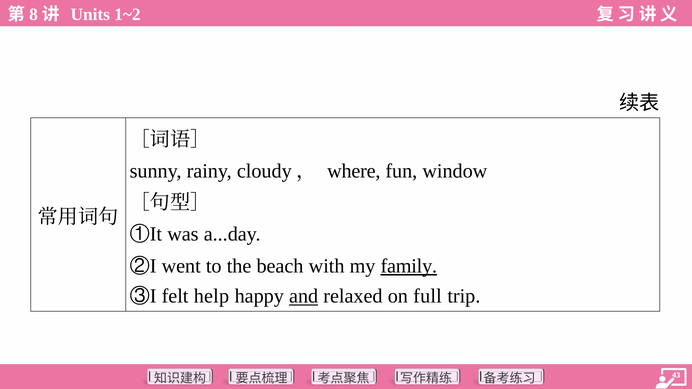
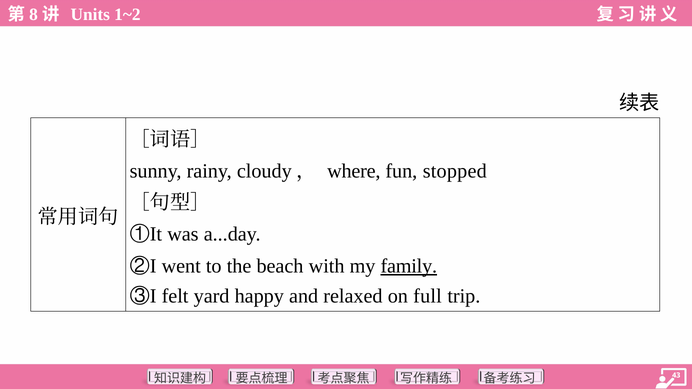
window: window -> stopped
help: help -> yard
and underline: present -> none
